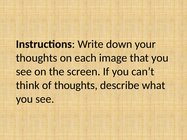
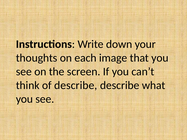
of thoughts: thoughts -> describe
